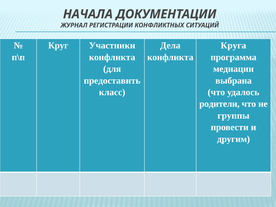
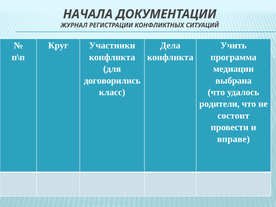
Круга: Круга -> Учить
предоставить: предоставить -> договорились
группы: группы -> состоит
другим: другим -> вправе
